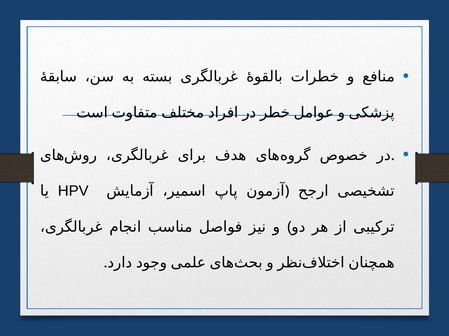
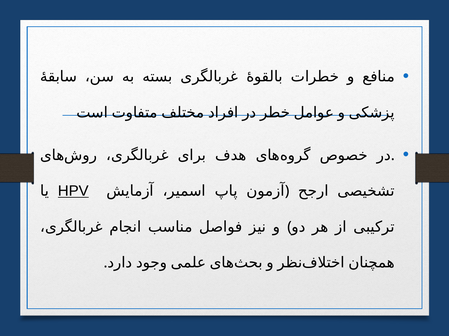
HPV underline: none -> present
